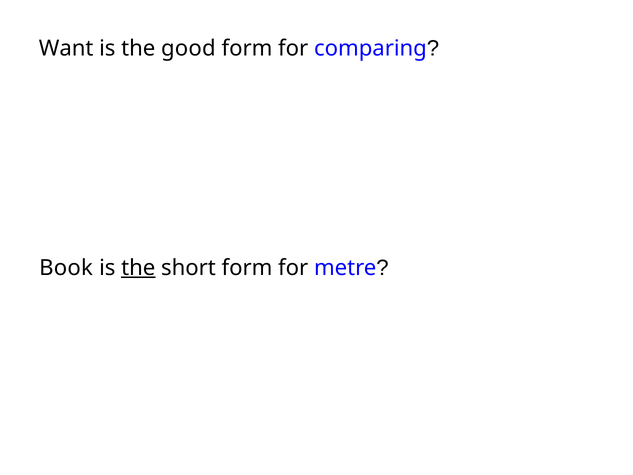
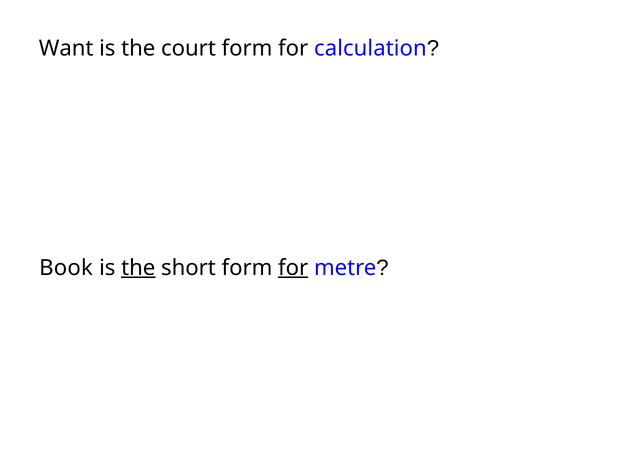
good: good -> court
comparing: comparing -> calculation
for at (293, 268) underline: none -> present
